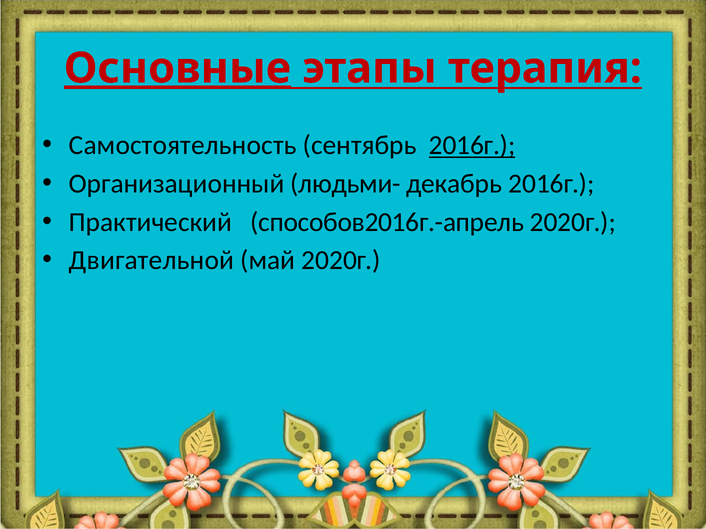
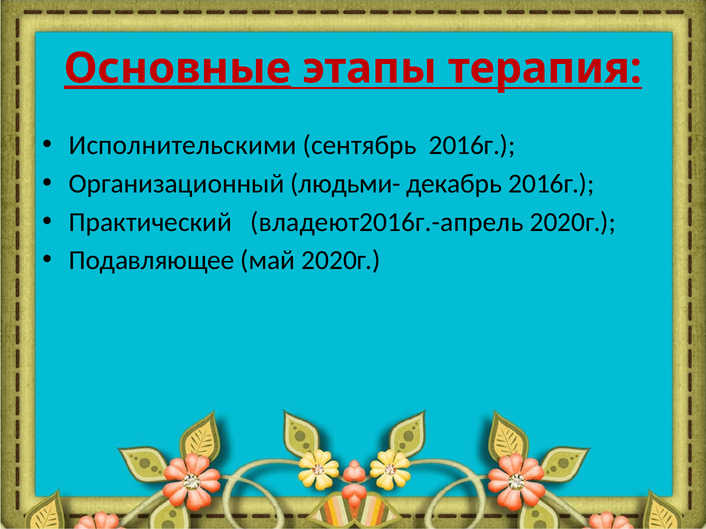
Самостоятельность: Самостоятельность -> Исполнительскими
2016г at (472, 145) underline: present -> none
способов2016г.-апрель: способов2016г.-апрель -> владеют2016г.-апрель
Двигательной: Двигательной -> Подавляющее
